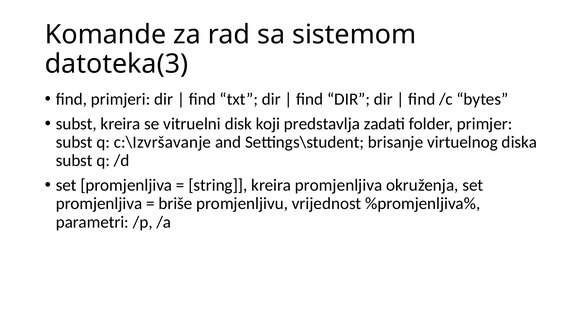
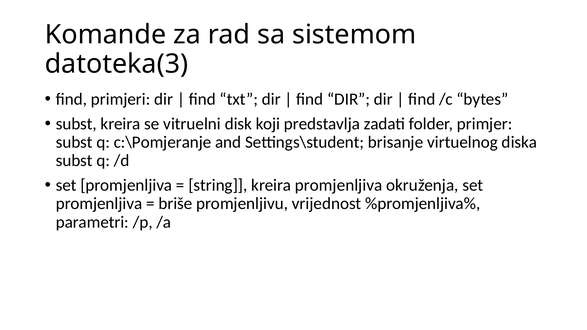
c:\Izvršavanje: c:\Izvršavanje -> c:\Pomjeranje
